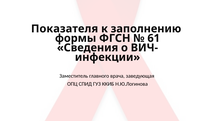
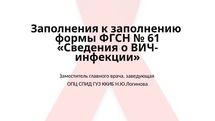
Показателя: Показателя -> Заполнения
